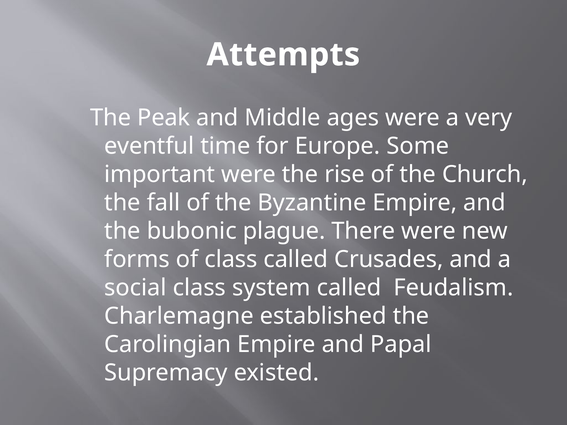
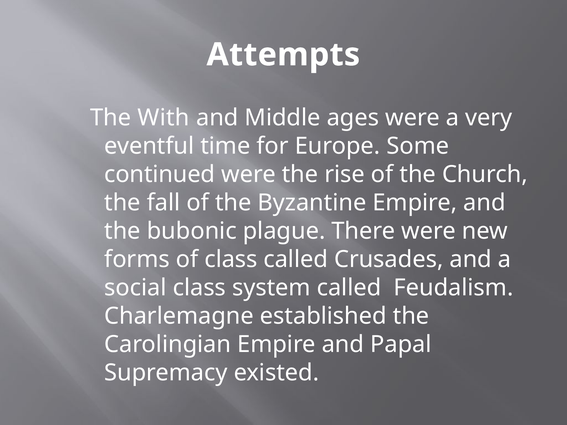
Peak: Peak -> With
important: important -> continued
